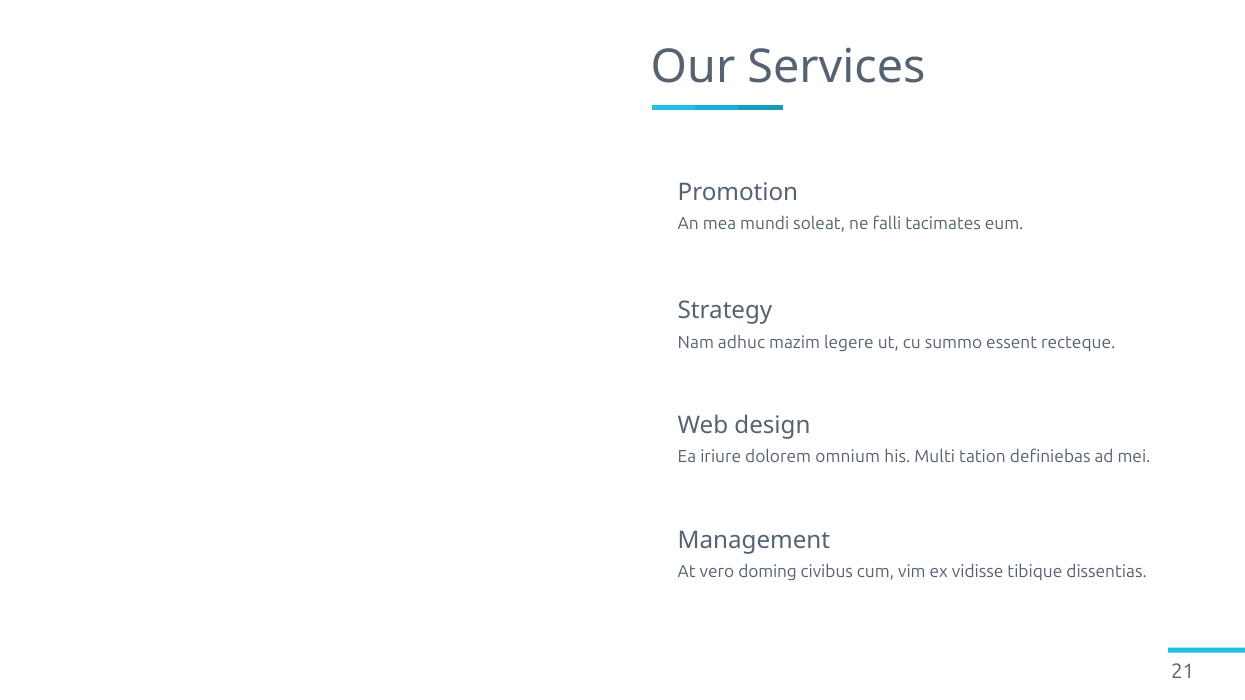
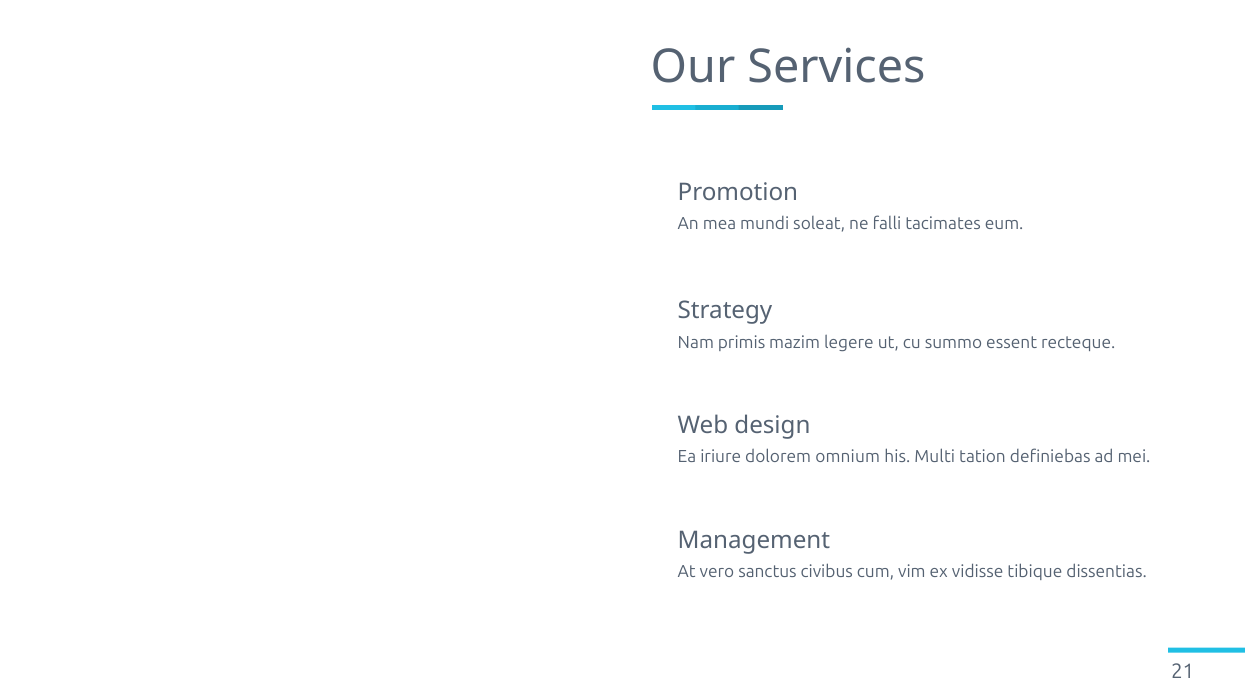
adhuc: adhuc -> primis
doming: doming -> sanctus
